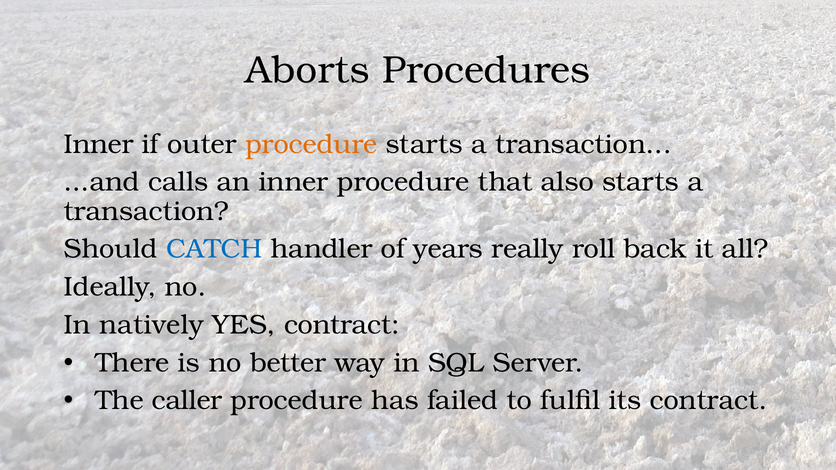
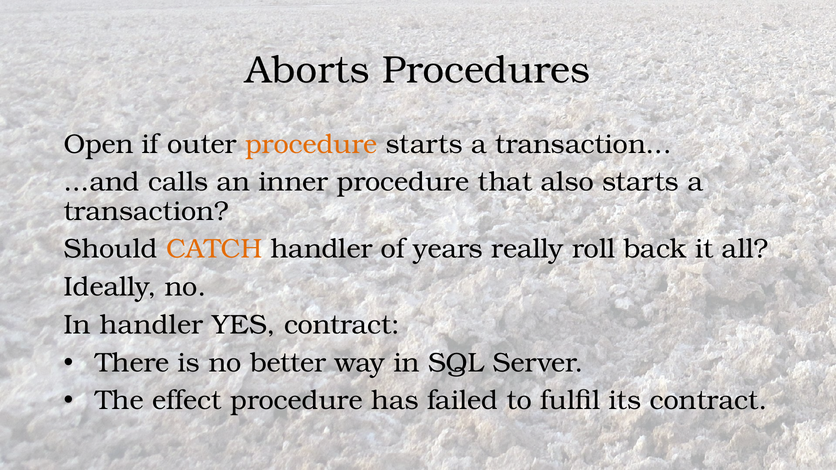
Inner at (99, 144): Inner -> Open
CATCH colour: blue -> orange
In natively: natively -> handler
caller: caller -> effect
